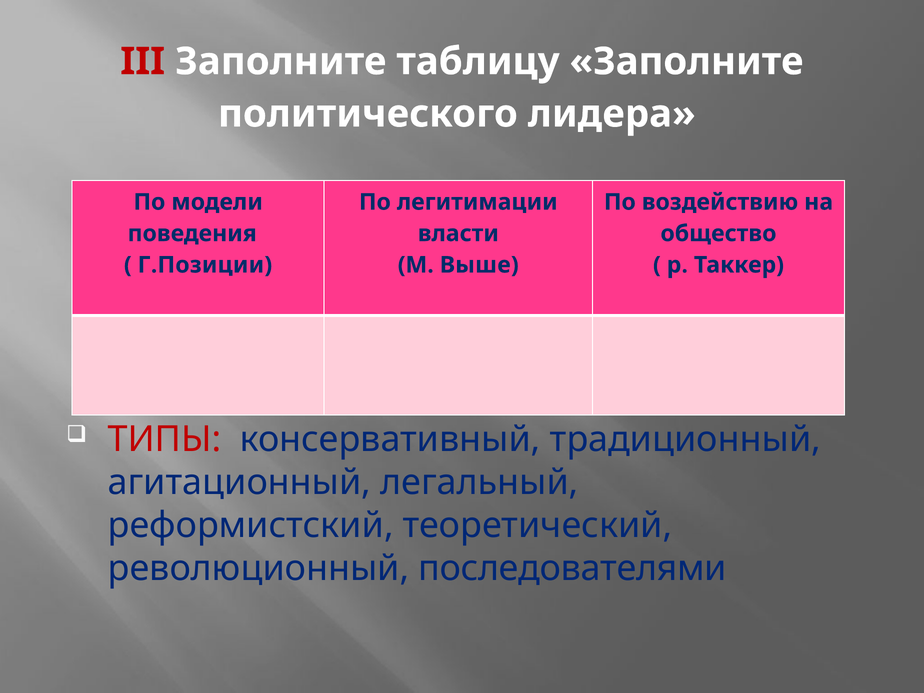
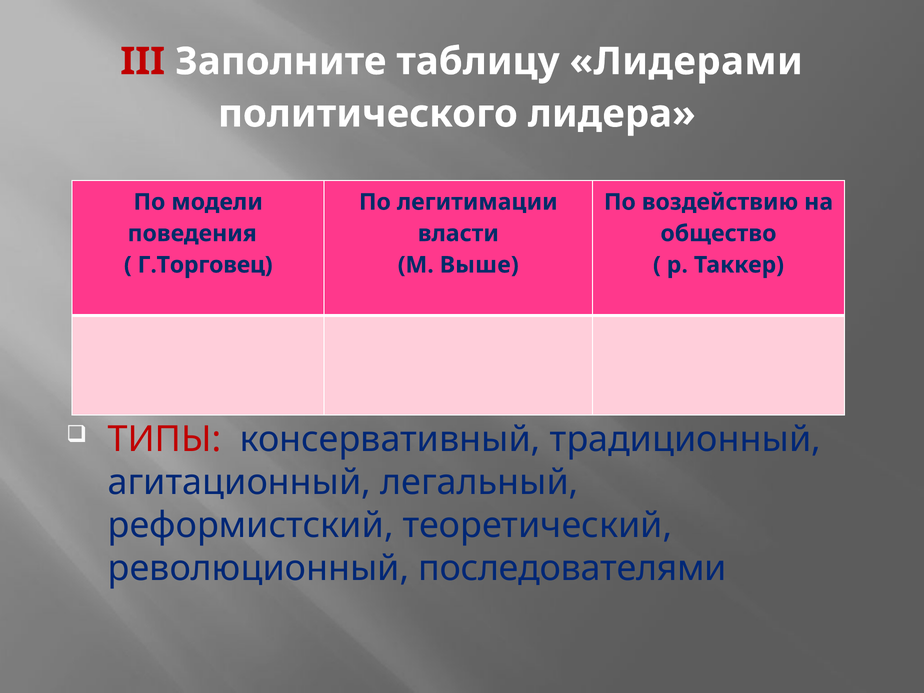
таблицу Заполните: Заполните -> Лидерами
Г.Позиции: Г.Позиции -> Г.Торговец
